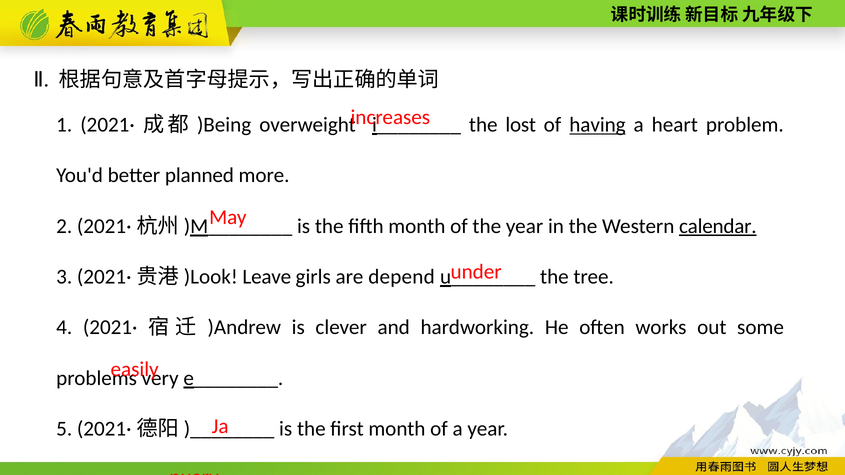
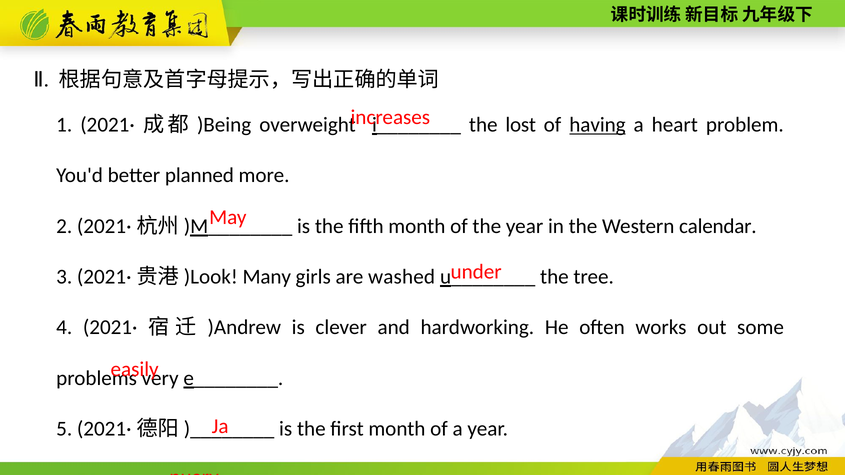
calendar underline: present -> none
Leave: Leave -> Many
depend: depend -> washed
